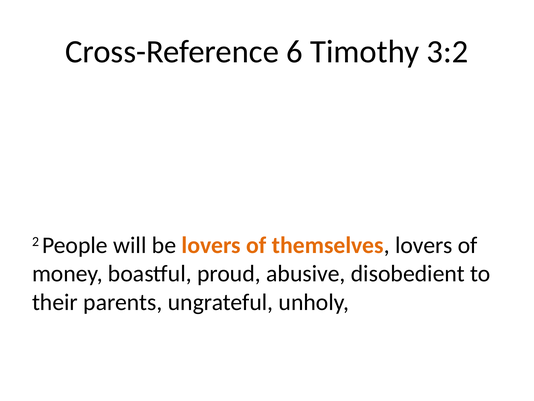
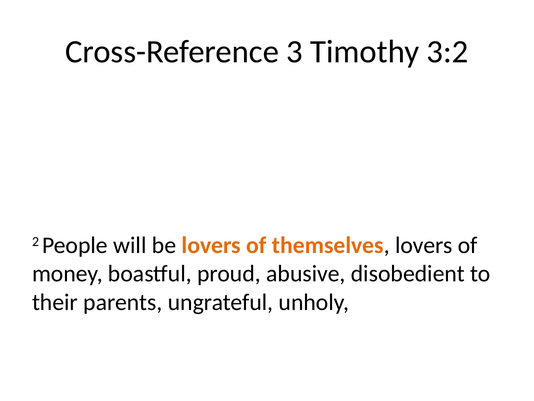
6: 6 -> 3
